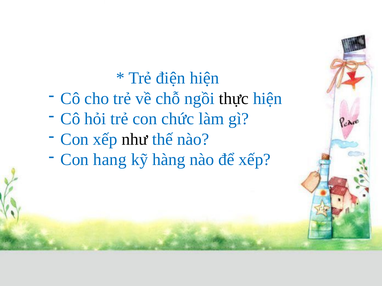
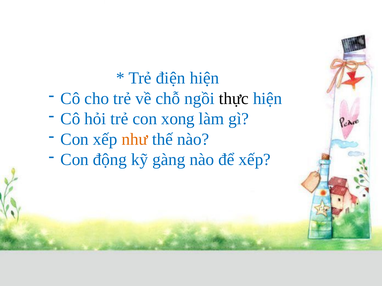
chức: chức -> xong
như colour: black -> orange
hang: hang -> động
hàng: hàng -> gàng
